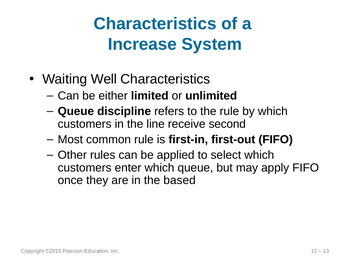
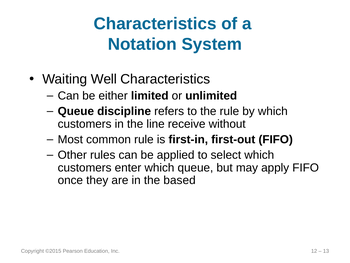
Increase: Increase -> Notation
second: second -> without
